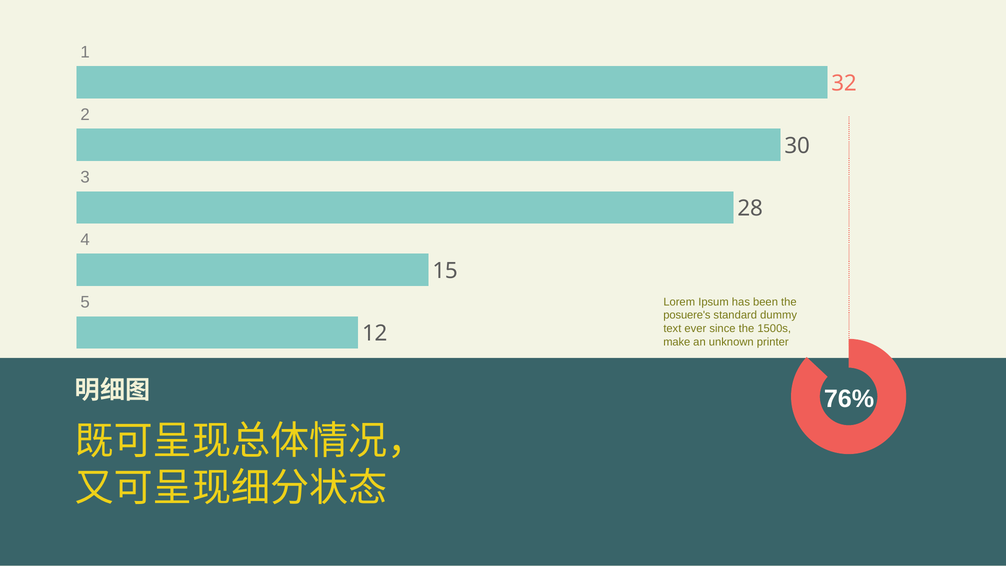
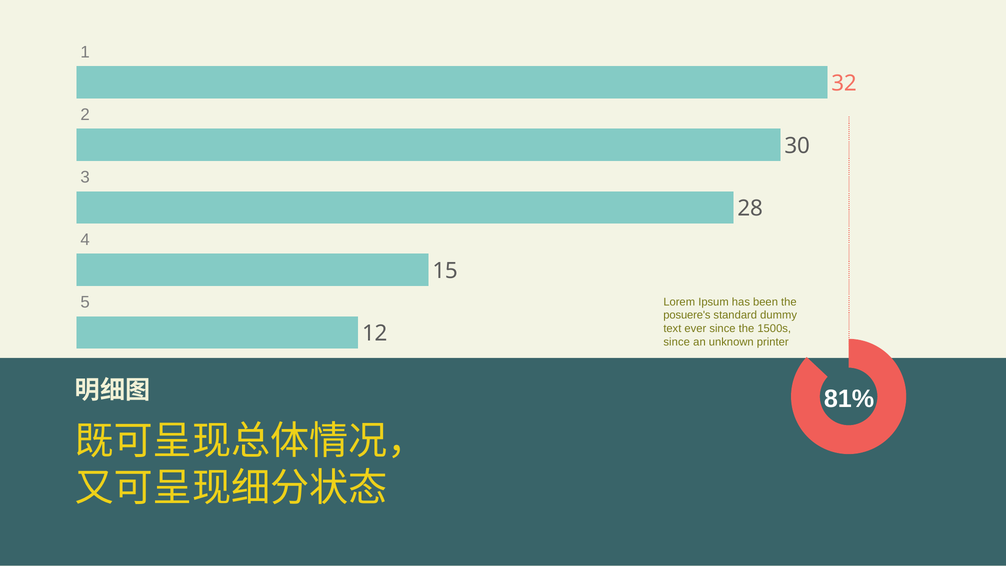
make at (677, 342): make -> since
76%: 76% -> 81%
